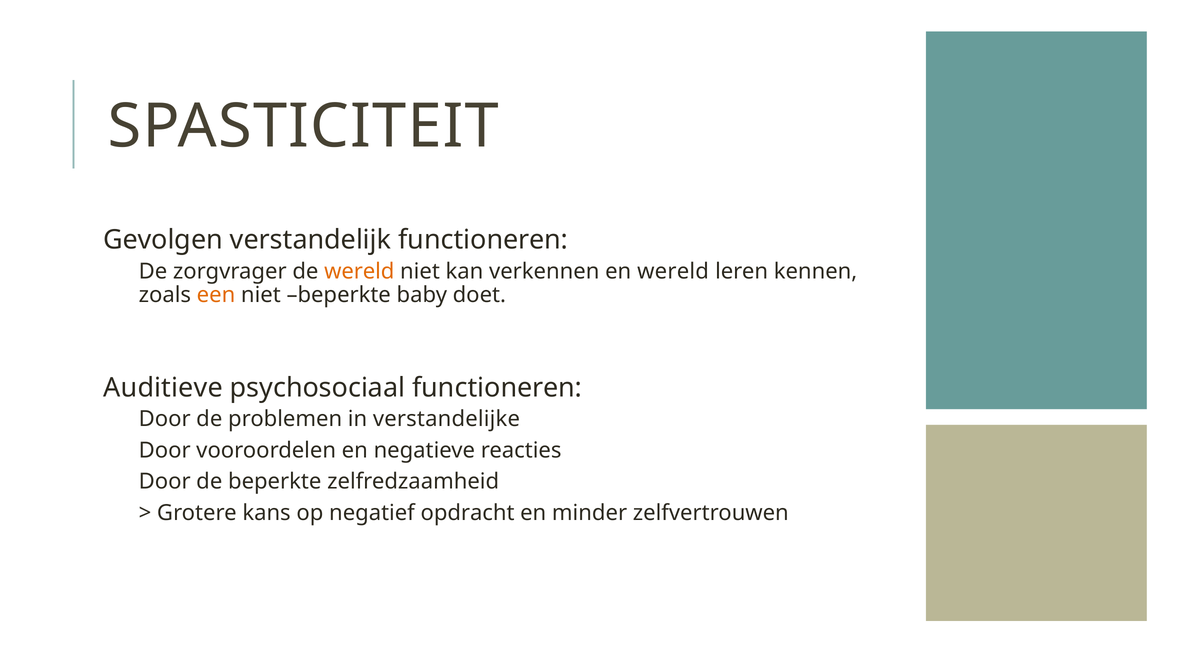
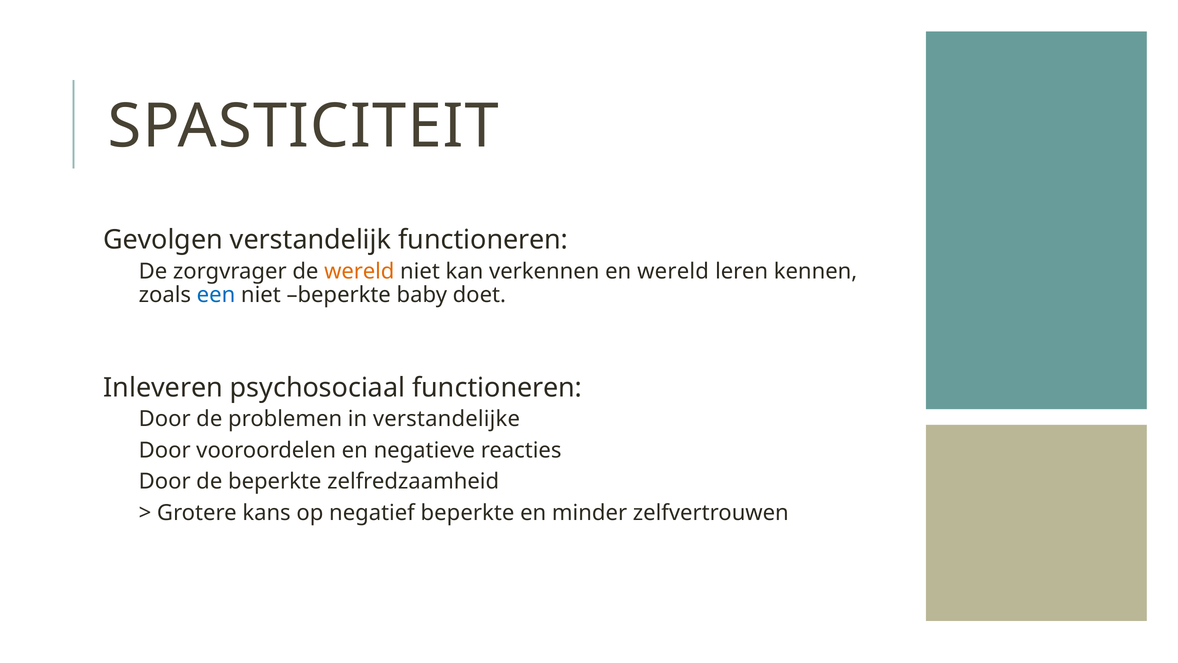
een colour: orange -> blue
Auditieve: Auditieve -> Inleveren
negatief opdracht: opdracht -> beperkte
